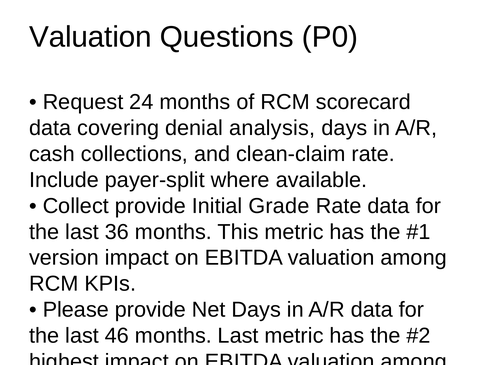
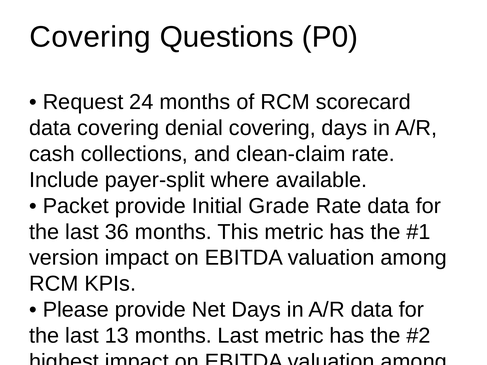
Valuation at (90, 37): Valuation -> Covering
denial analysis: analysis -> covering
Collect at (76, 206): Collect -> Packet
46: 46 -> 13
